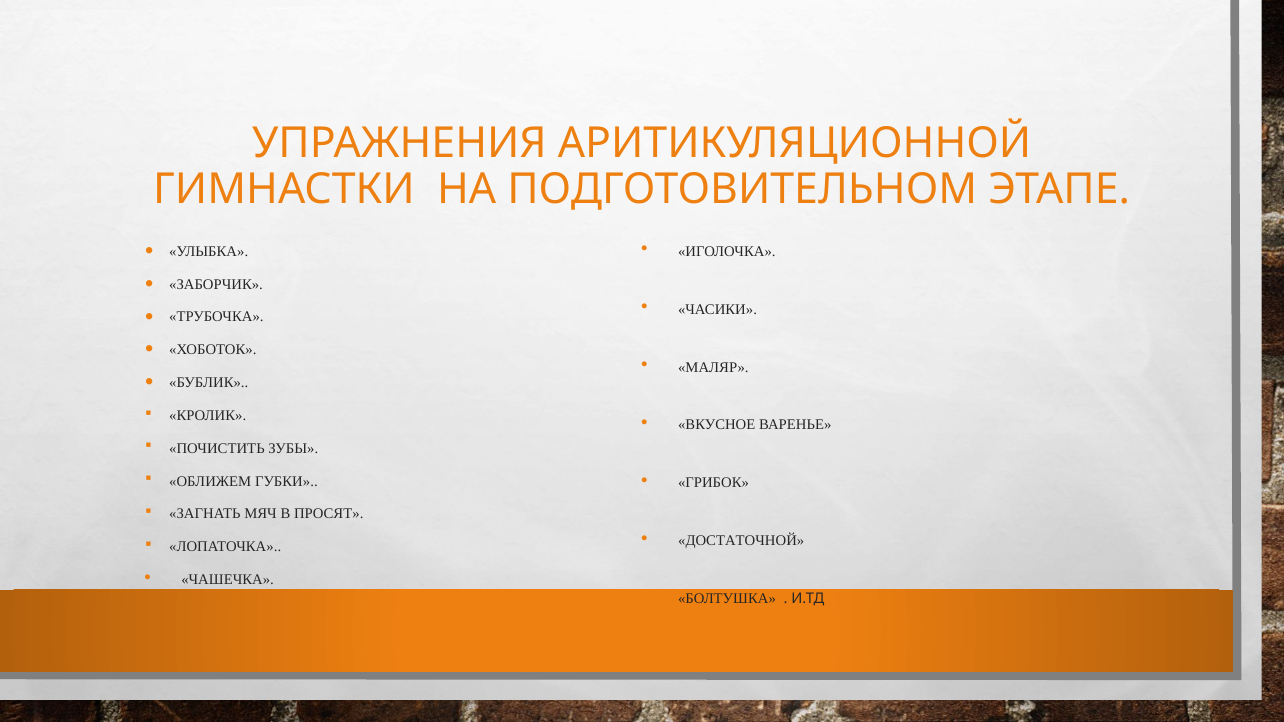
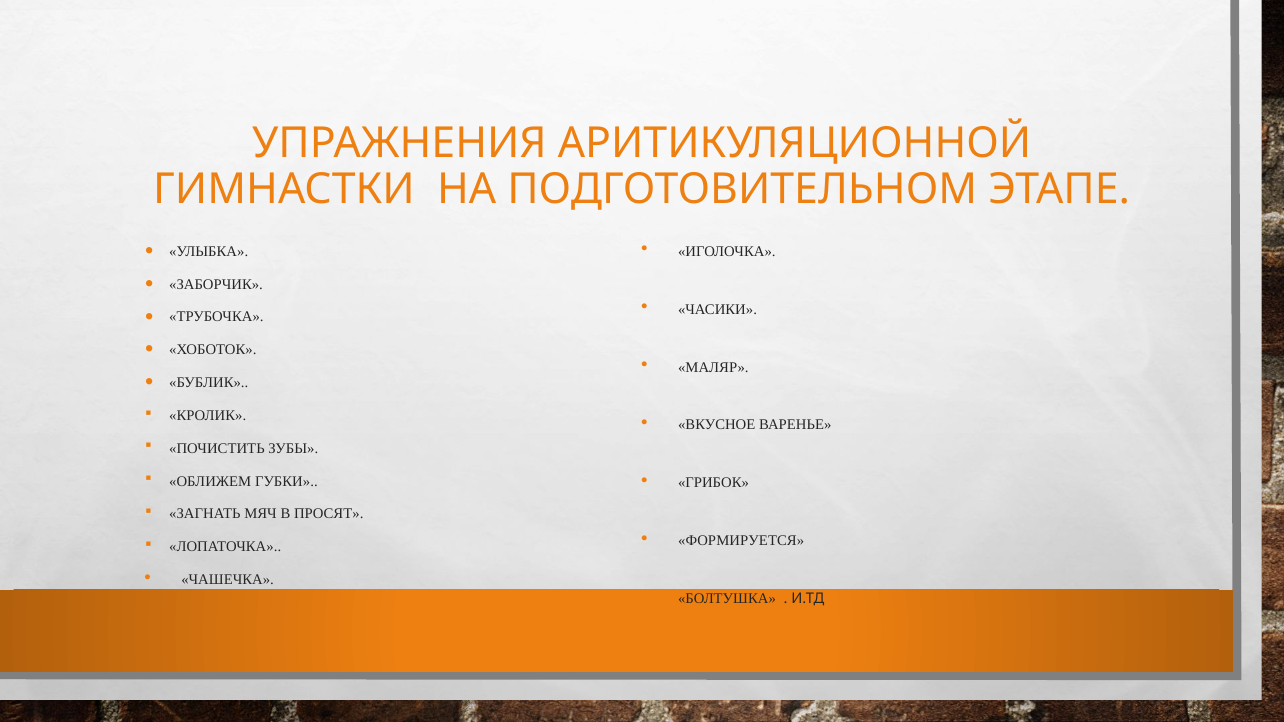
ДОСТАТОЧНОЙ: ДОСТАТОЧНОЙ -> ФОРМИРУЕТСЯ
